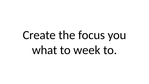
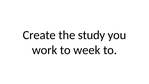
focus: focus -> study
what: what -> work
